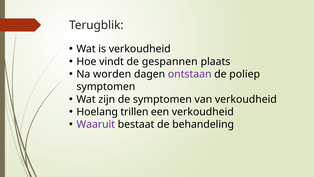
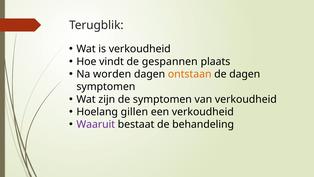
ontstaan colour: purple -> orange
de poliep: poliep -> dagen
trillen: trillen -> gillen
